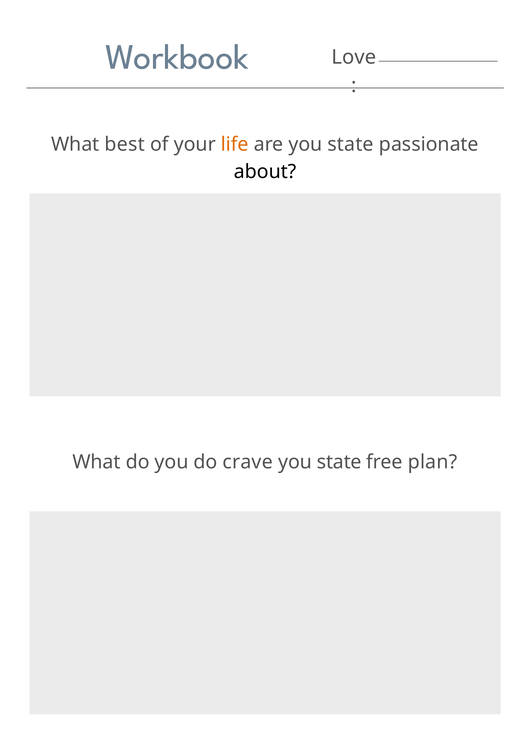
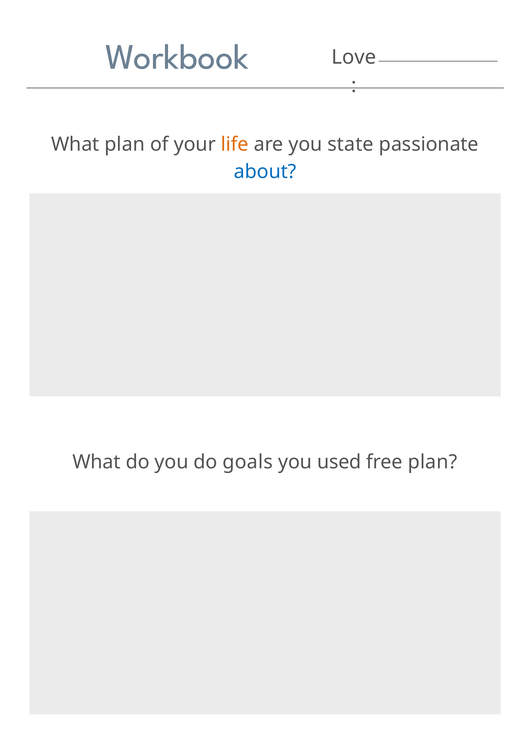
What best: best -> plan
about colour: black -> blue
crave: crave -> goals
state at (339, 461): state -> used
